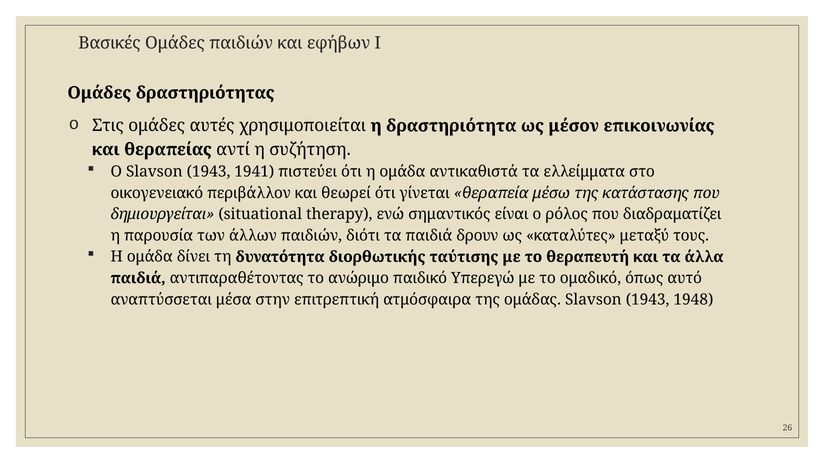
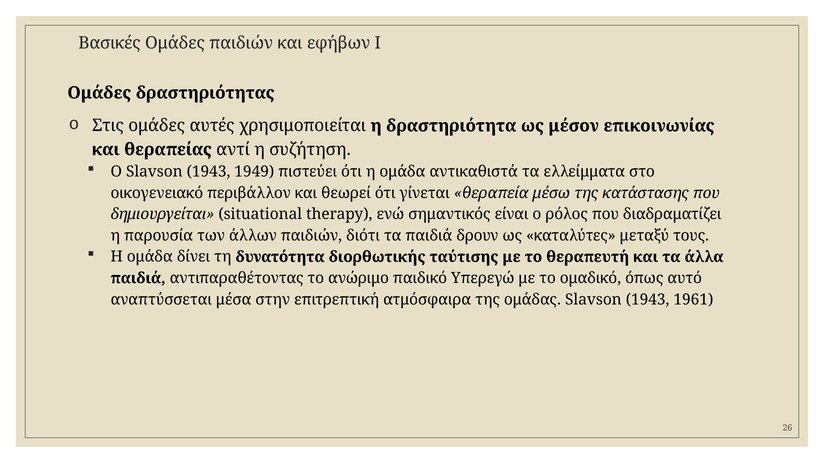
1941: 1941 -> 1949
1948: 1948 -> 1961
